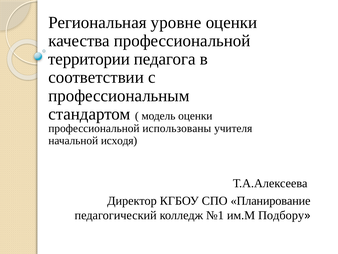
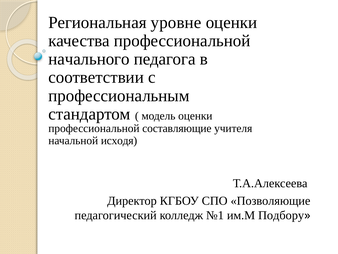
территории: территории -> начального
использованы: использованы -> составляющие
Планирование: Планирование -> Позволяющие
